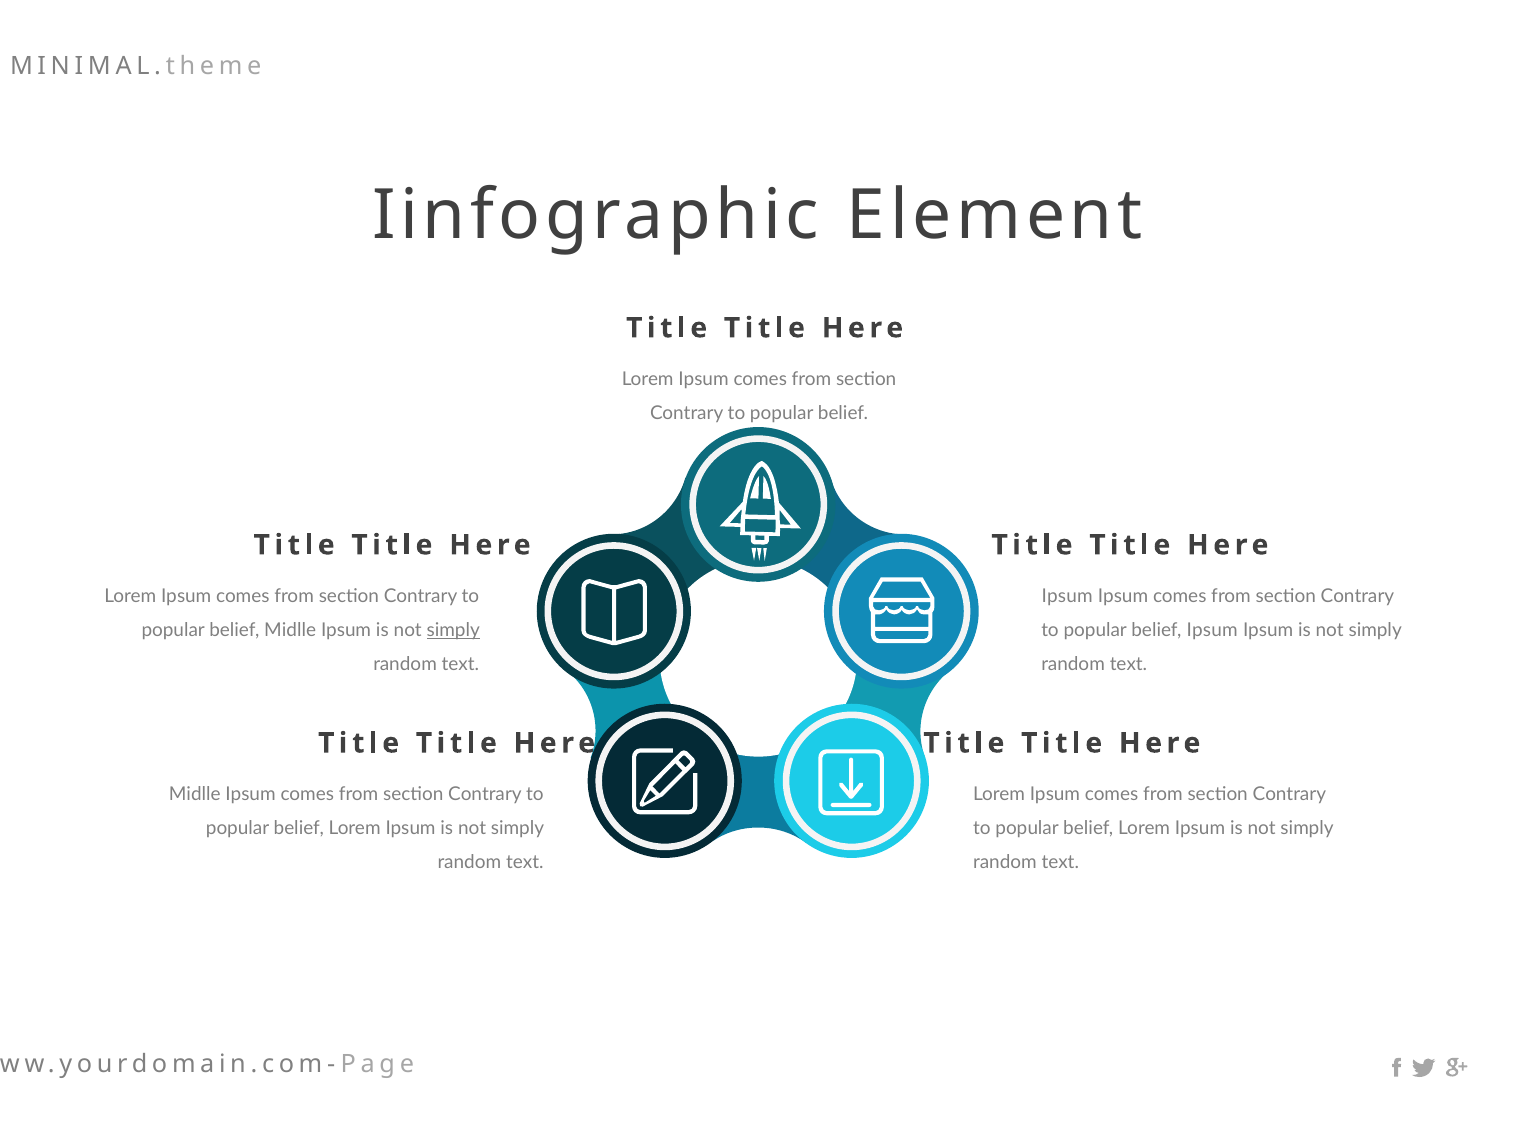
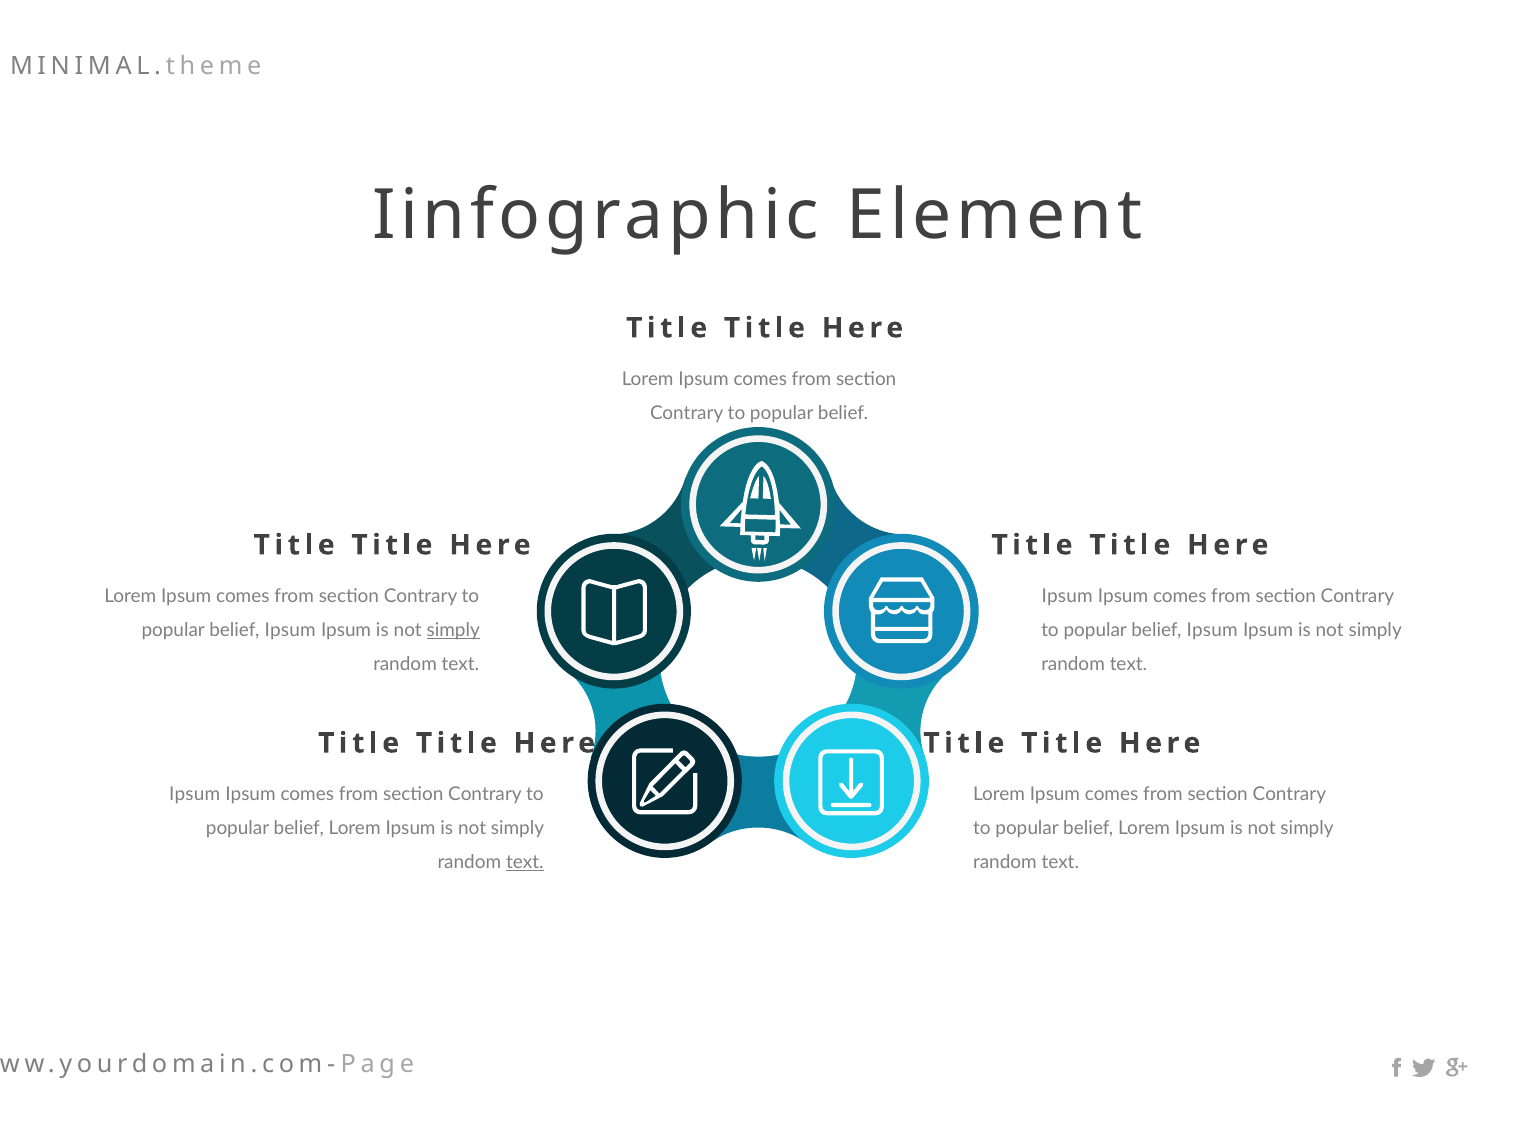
Midlle at (290, 630): Midlle -> Ipsum
Midlle at (195, 794): Midlle -> Ipsum
text at (525, 863) underline: none -> present
